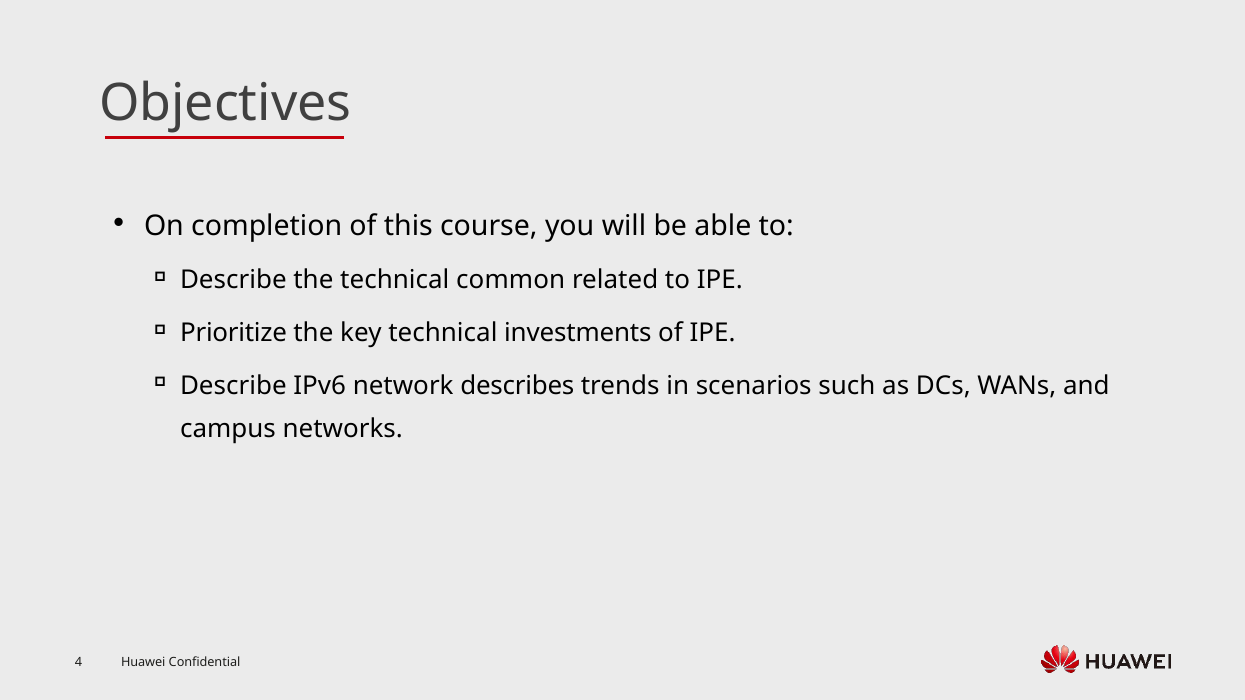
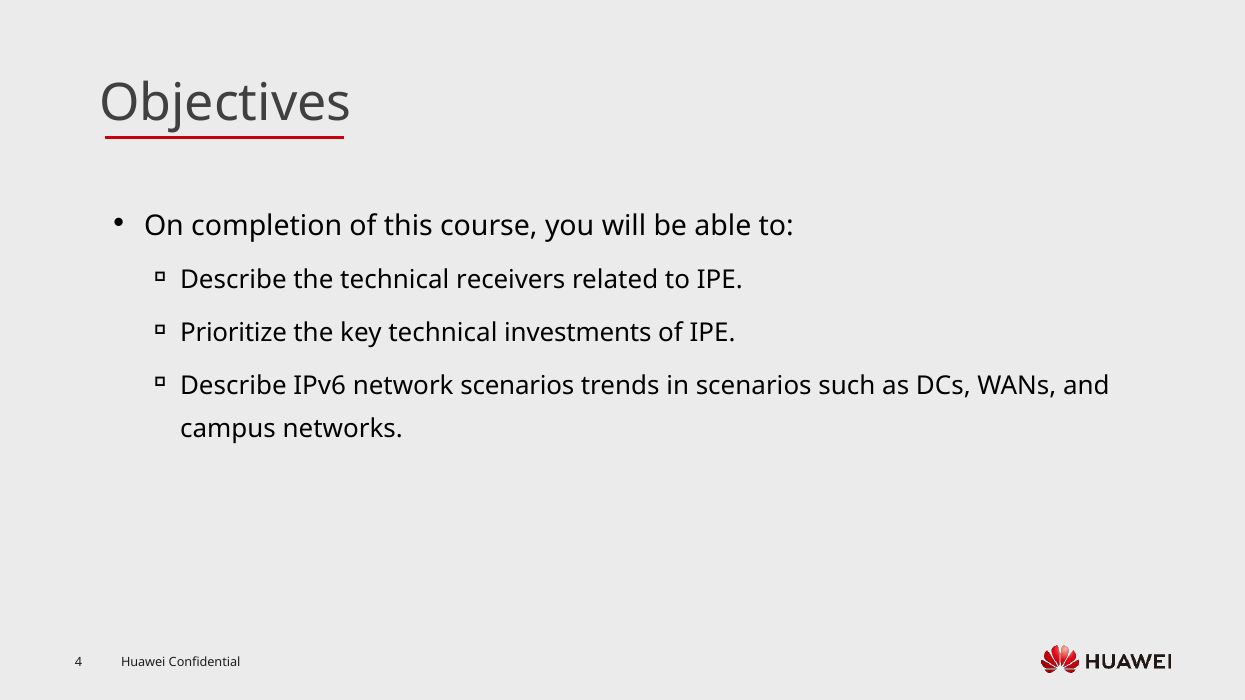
common: common -> receivers
network describes: describes -> scenarios
